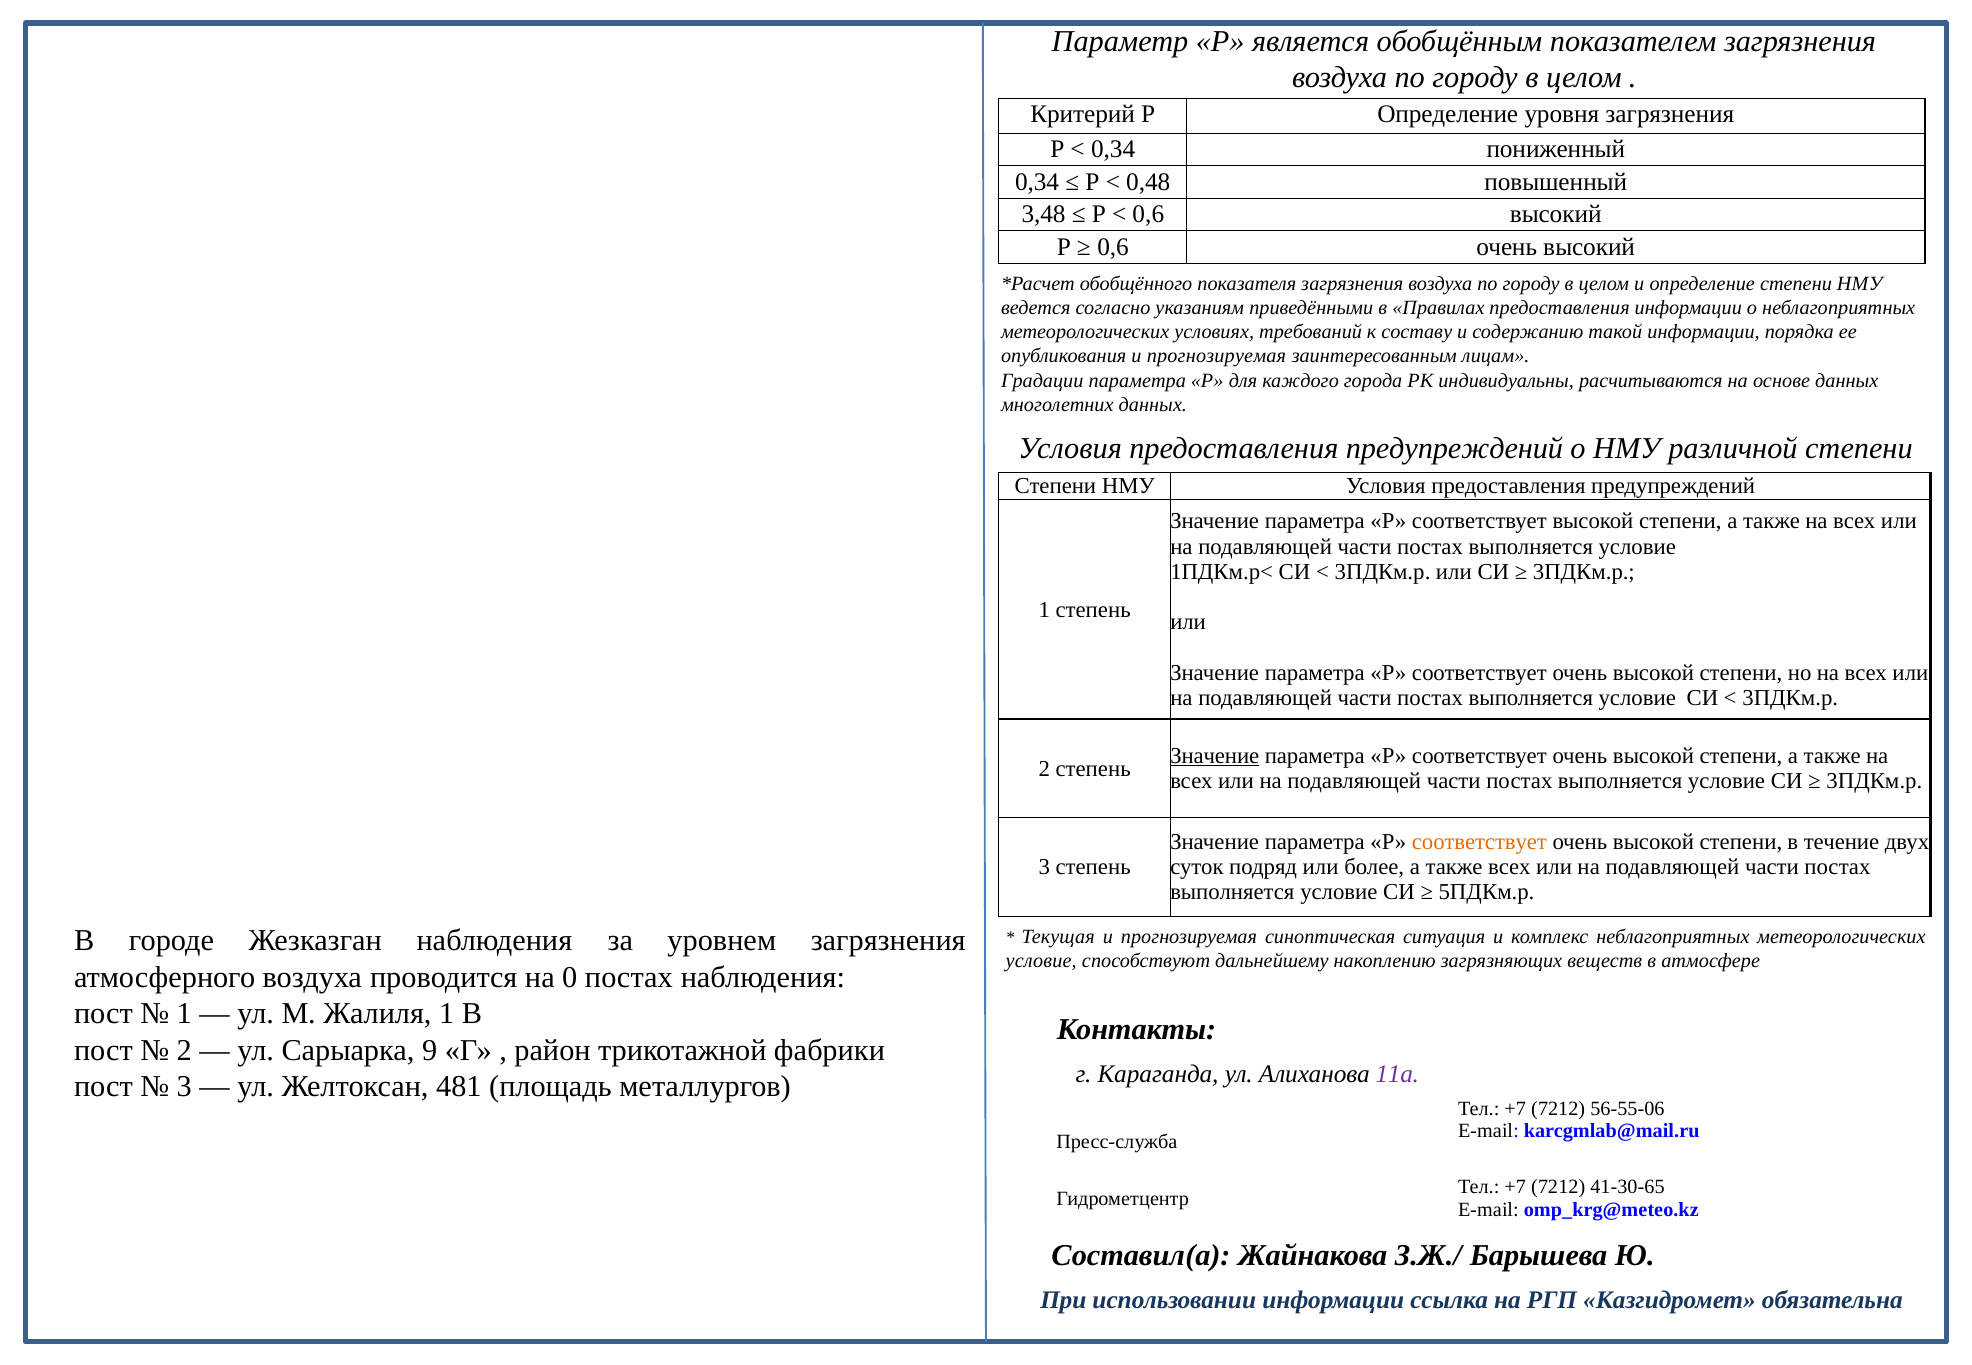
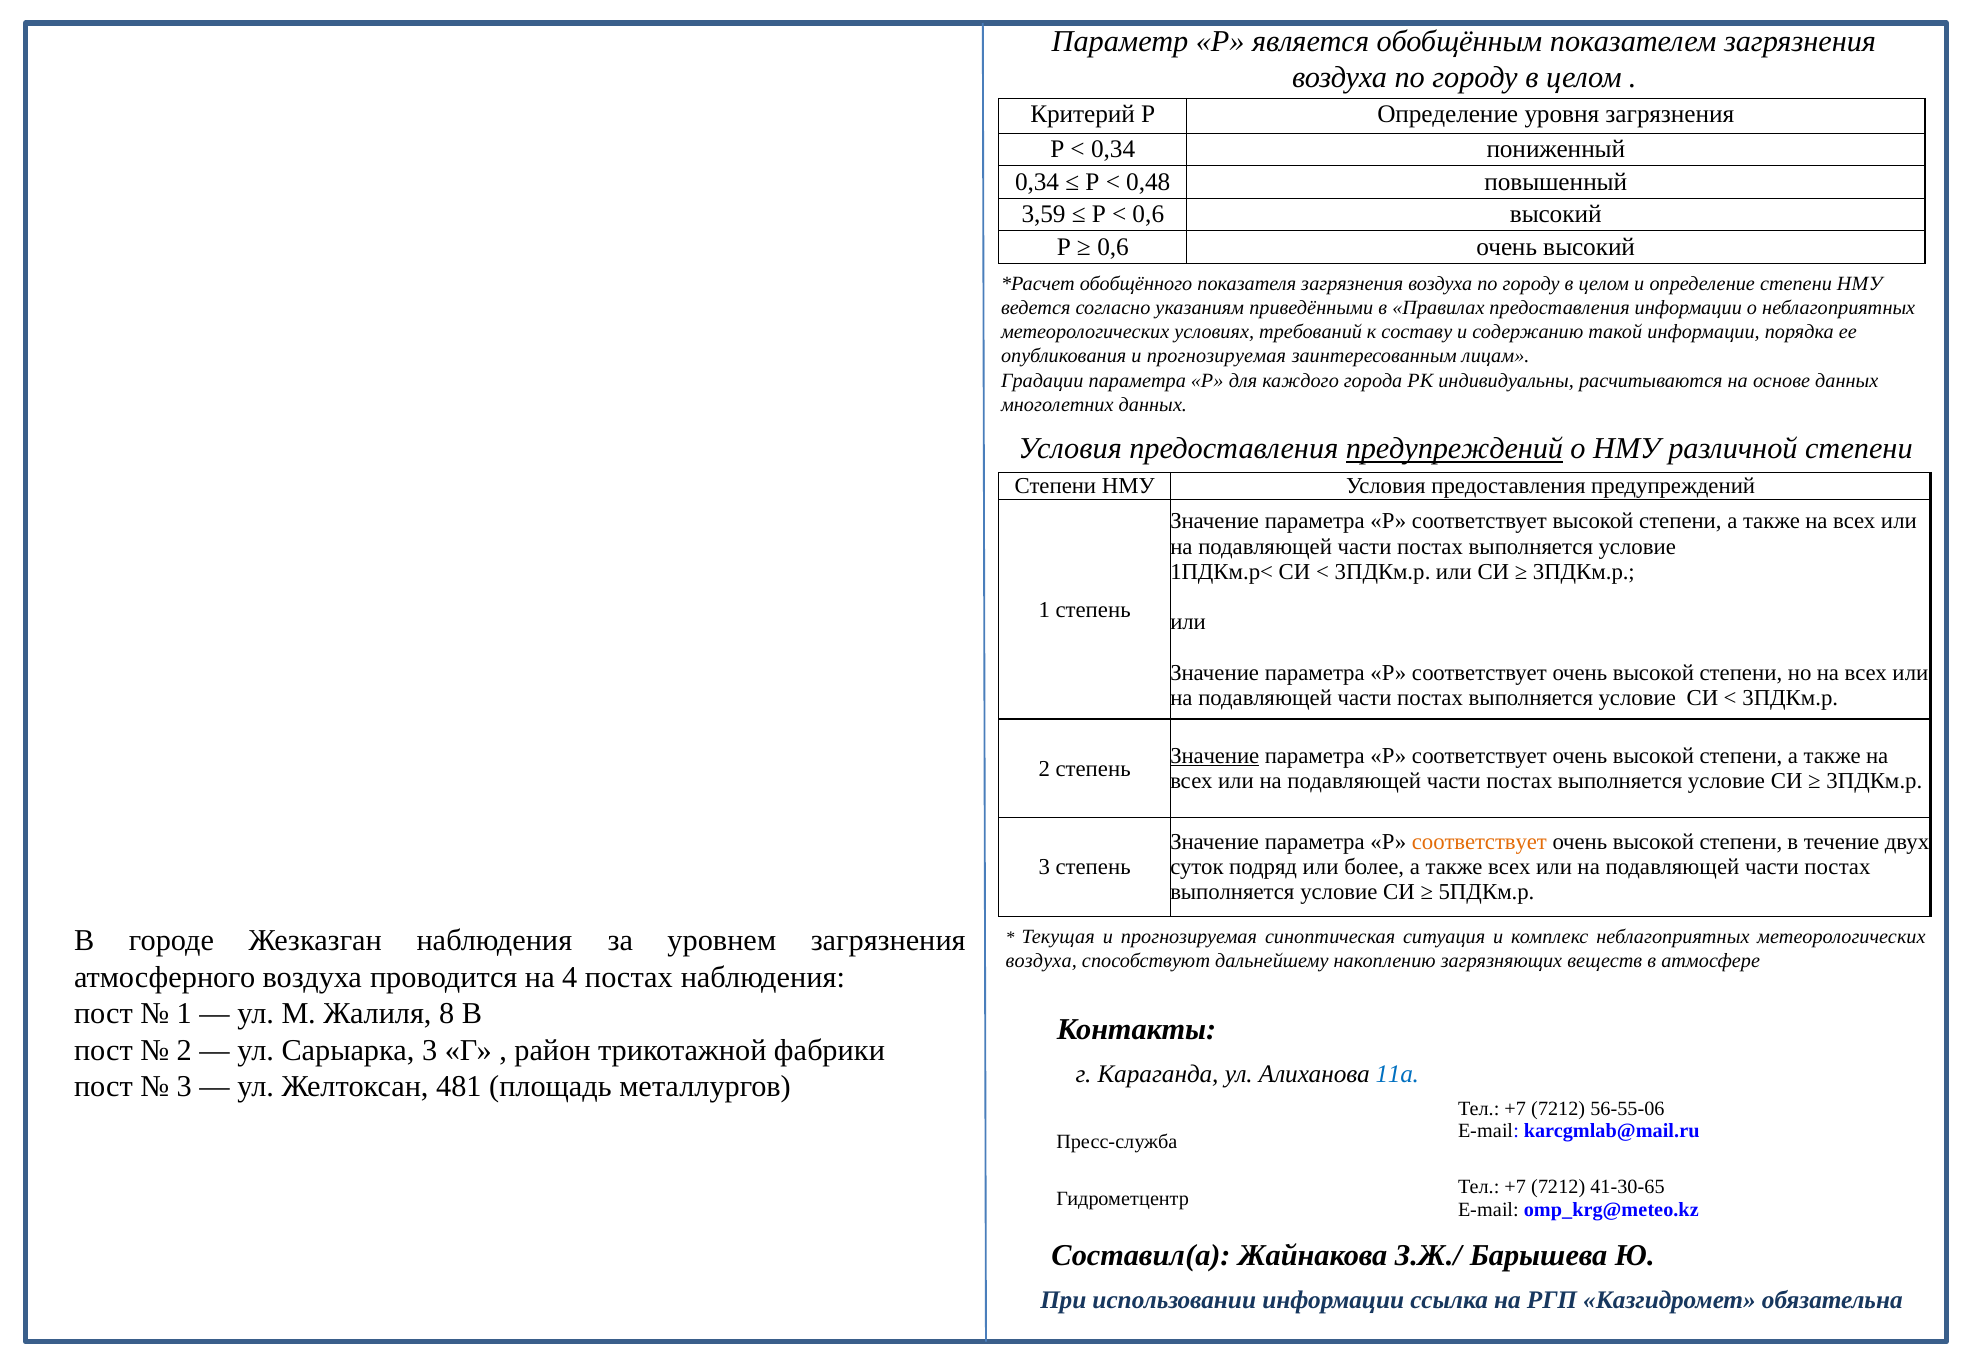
3,48: 3,48 -> 3,59
предупреждений at (1454, 449) underline: none -> present
условие at (1041, 961): условие -> воздуха
0: 0 -> 4
Жалиля 1: 1 -> 8
Сарыарка 9: 9 -> 3
11а colour: purple -> blue
